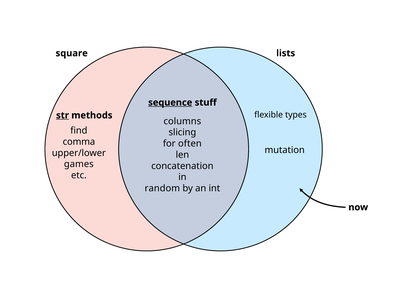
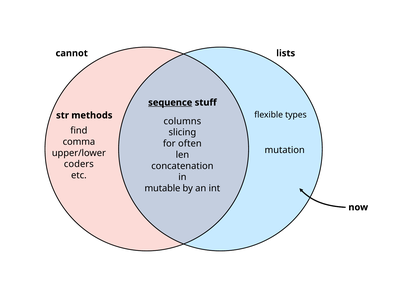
square: square -> cannot
str underline: present -> none
games: games -> coders
random: random -> mutable
